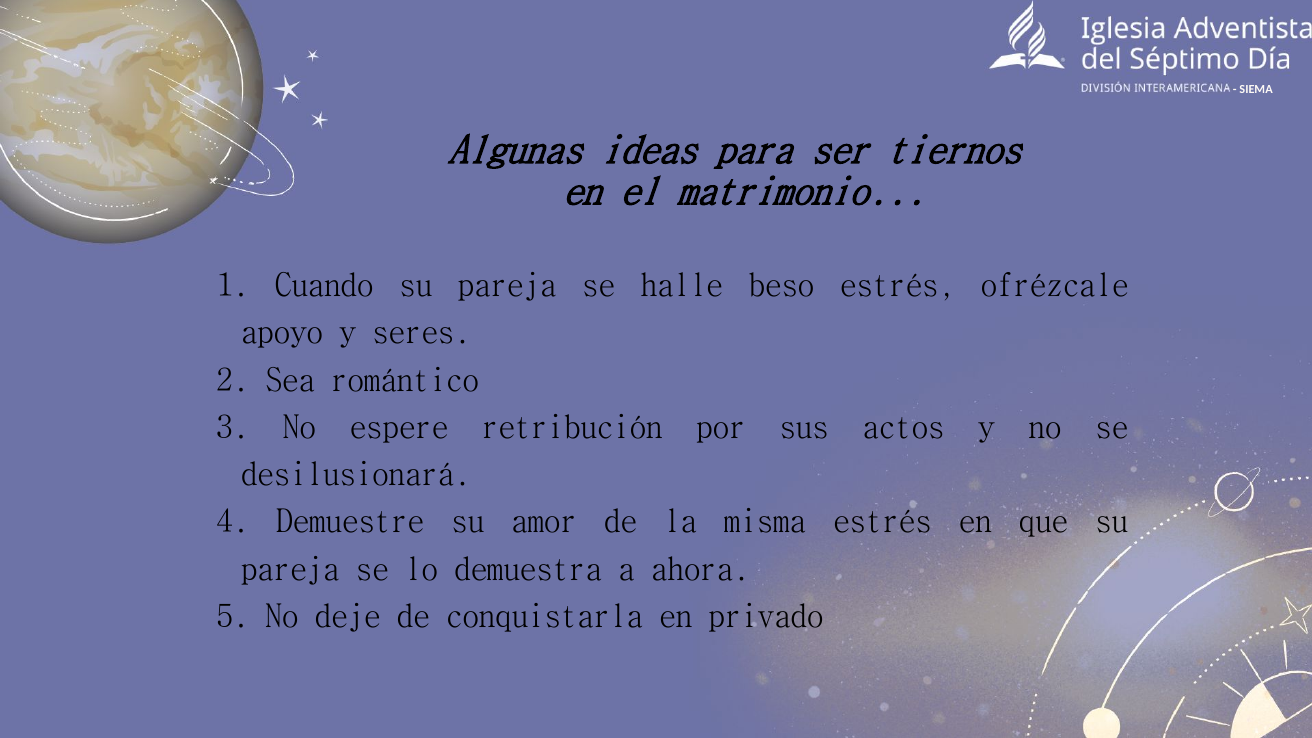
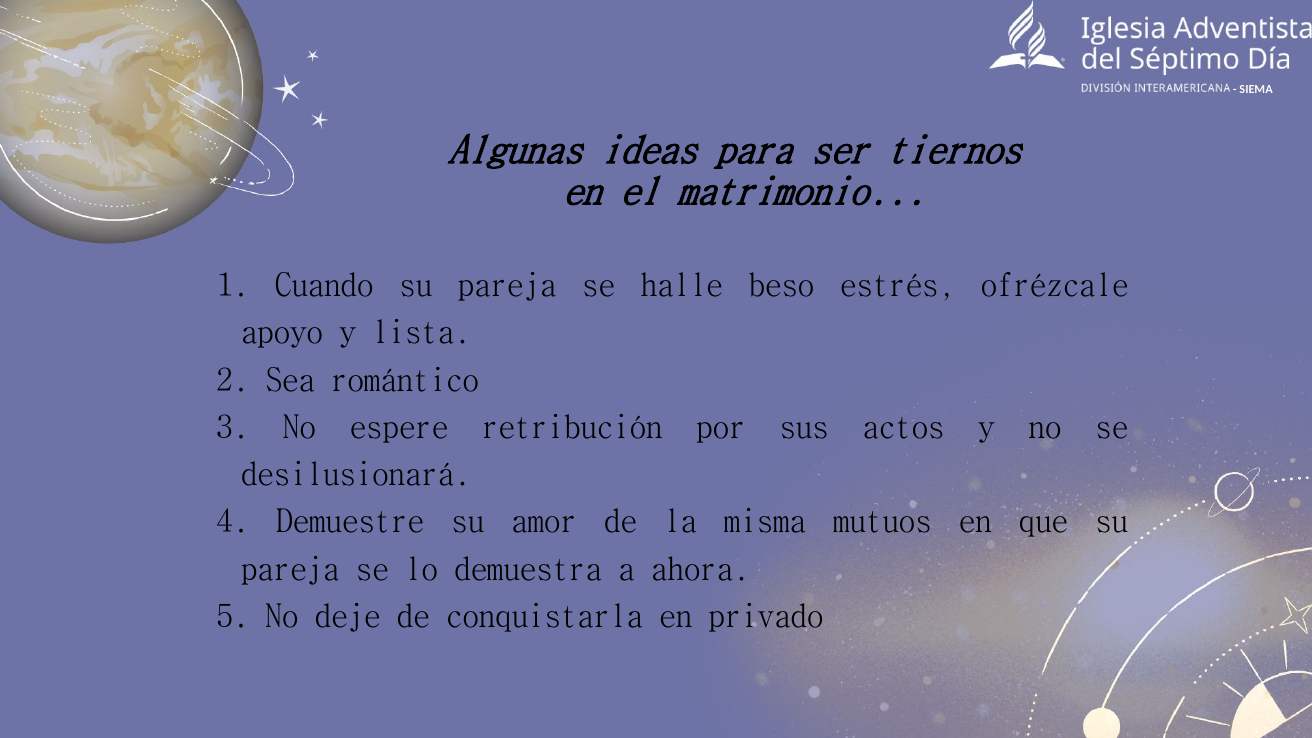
seres: seres -> lista
misma estrés: estrés -> mutuos
